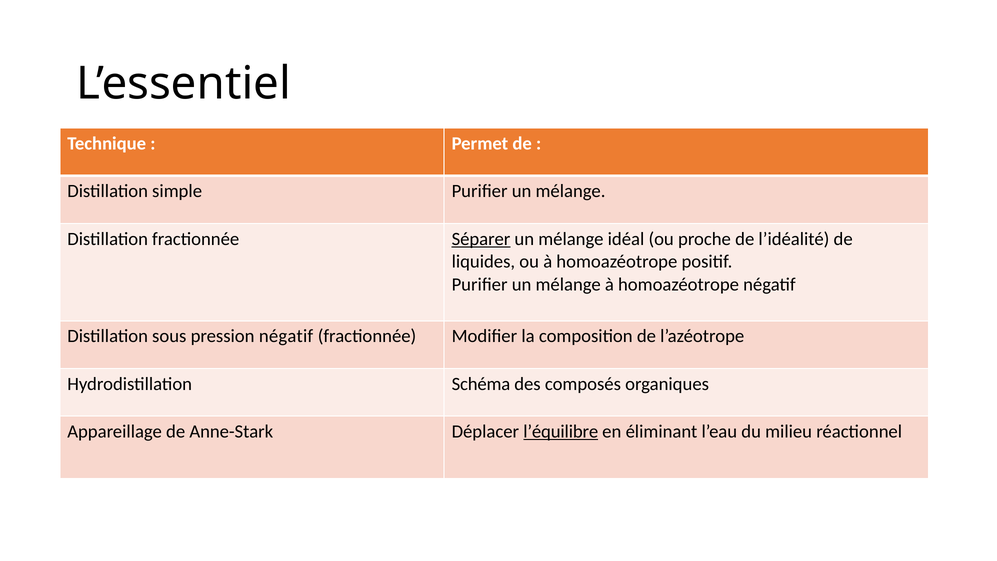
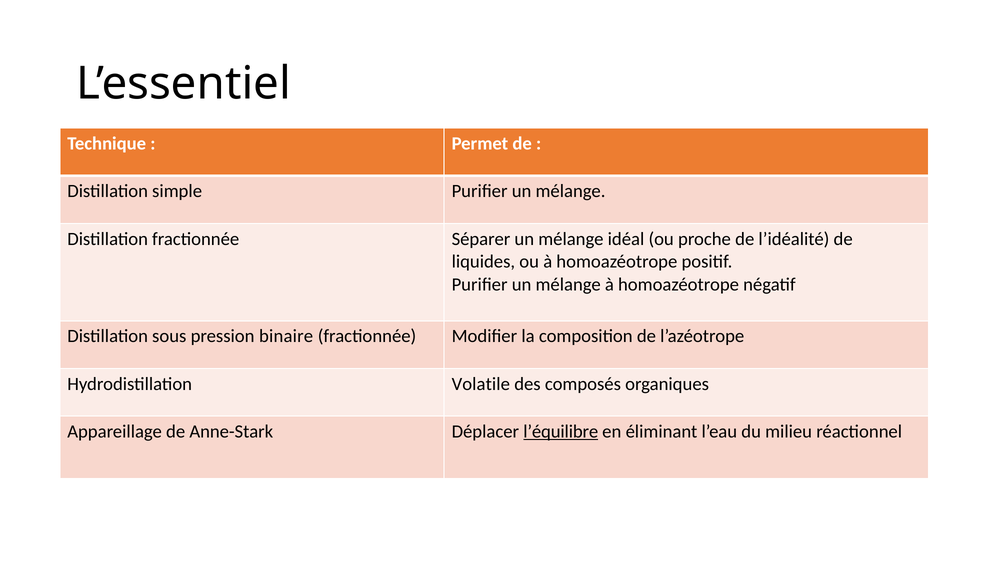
Séparer underline: present -> none
pression négatif: négatif -> binaire
Schéma: Schéma -> Volatile
